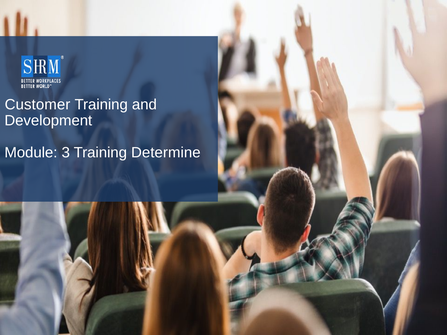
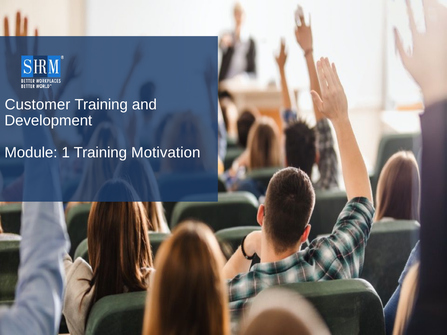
3: 3 -> 1
Determine: Determine -> Motivation
